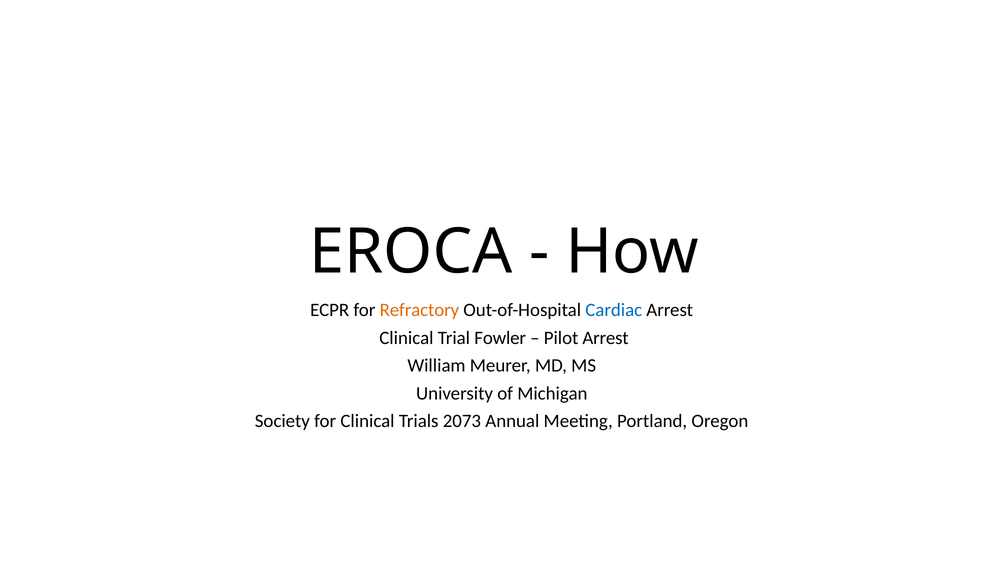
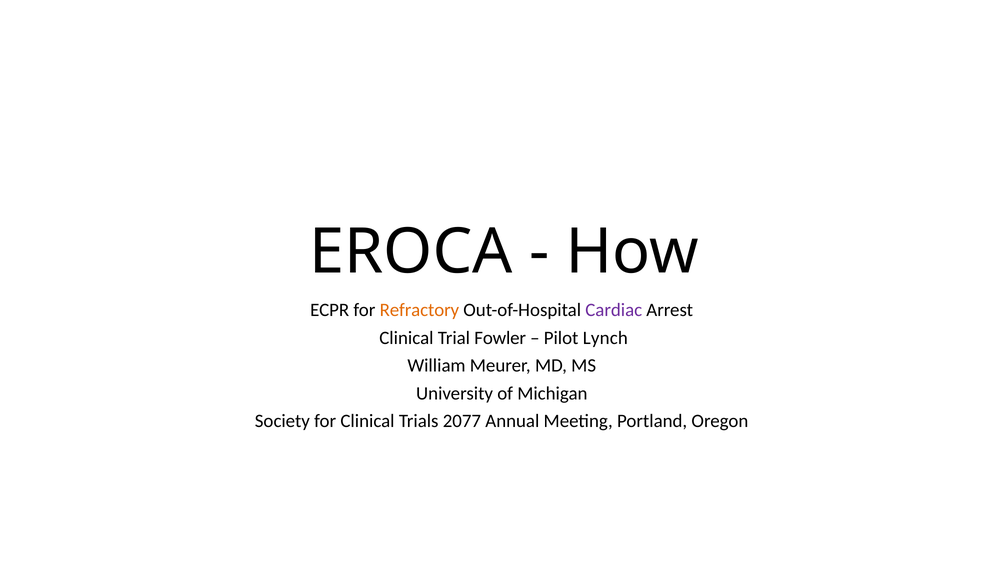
Cardiac colour: blue -> purple
Pilot Arrest: Arrest -> Lynch
2073: 2073 -> 2077
